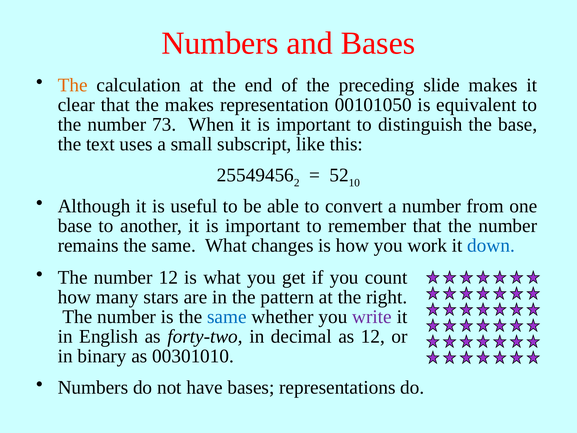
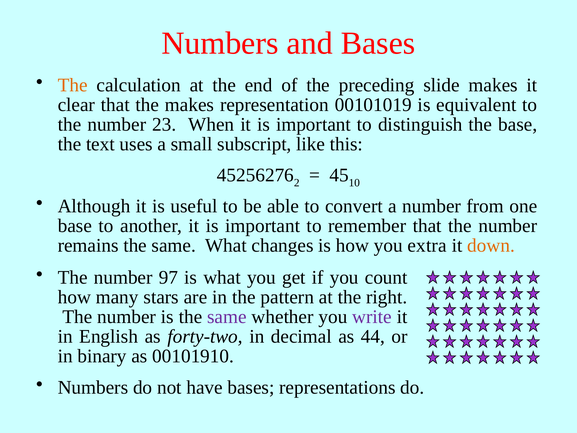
00101050: 00101050 -> 00101019
73: 73 -> 23
25549456: 25549456 -> 45256276
52: 52 -> 45
work: work -> extra
down colour: blue -> orange
number 12: 12 -> 97
same at (227, 317) colour: blue -> purple
as 12: 12 -> 44
00301010: 00301010 -> 00101910
